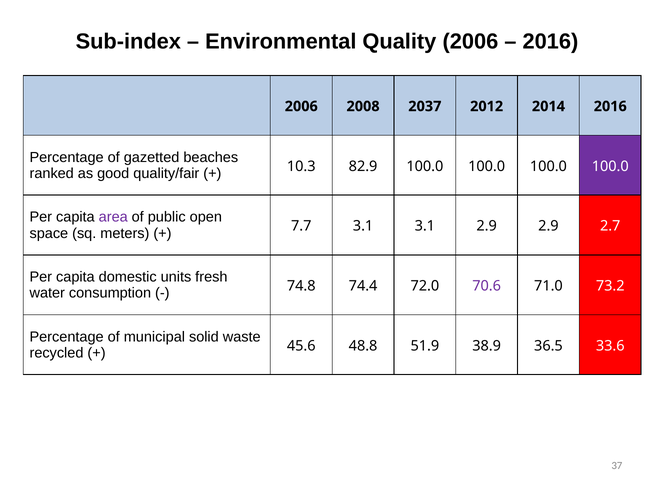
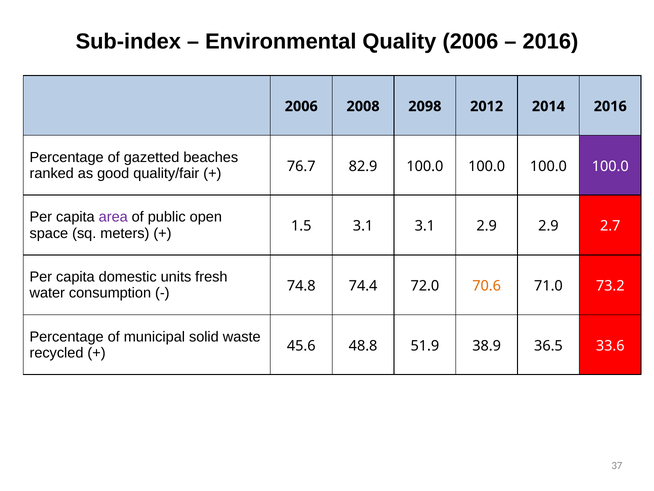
2037: 2037 -> 2098
10.3: 10.3 -> 76.7
7.7: 7.7 -> 1.5
70.6 colour: purple -> orange
